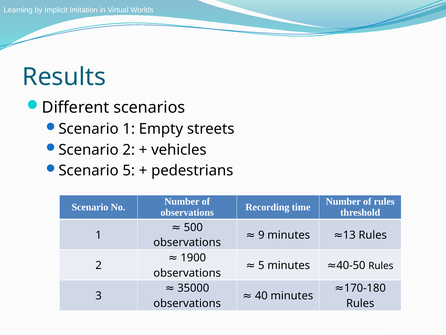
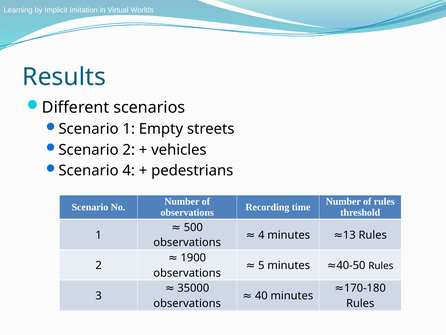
Scenario 5: 5 -> 4
9 at (261, 235): 9 -> 4
